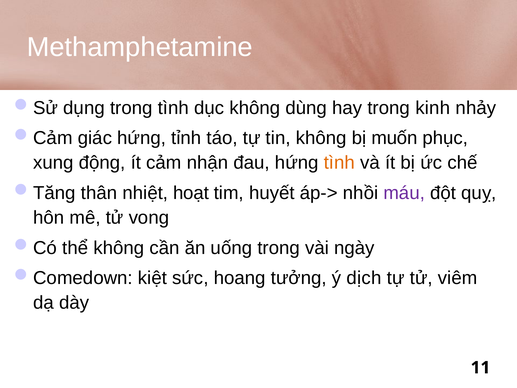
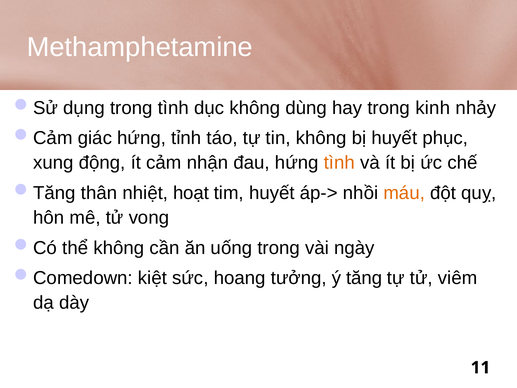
bị muốn: muốn -> huyết
máu colour: purple -> orange
dịch: dịch -> tăng
